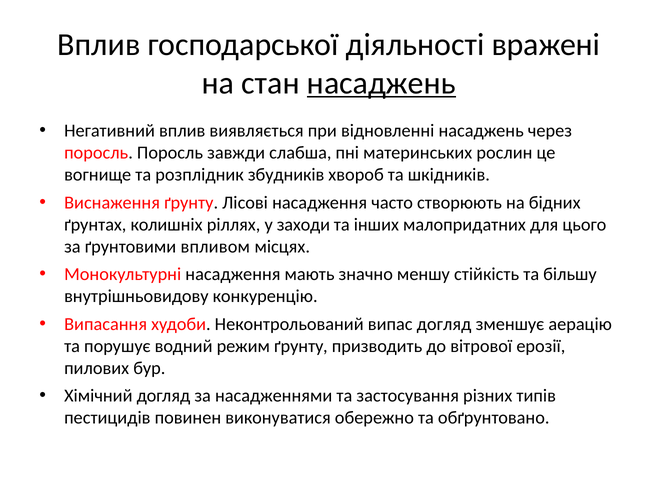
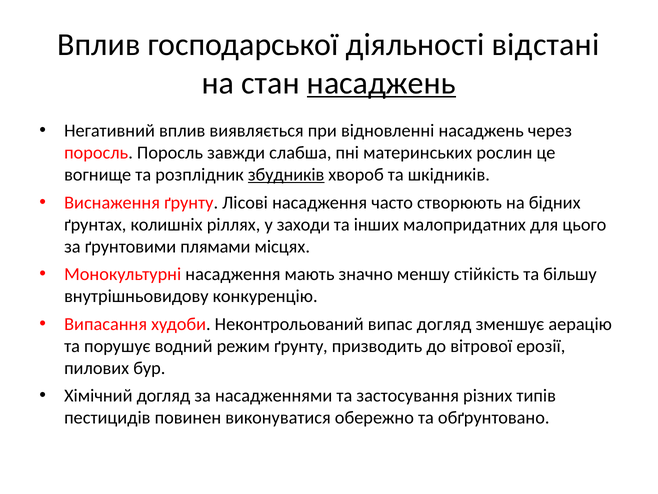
вражені: вражені -> відстані
збудників underline: none -> present
впливом: впливом -> плямами
